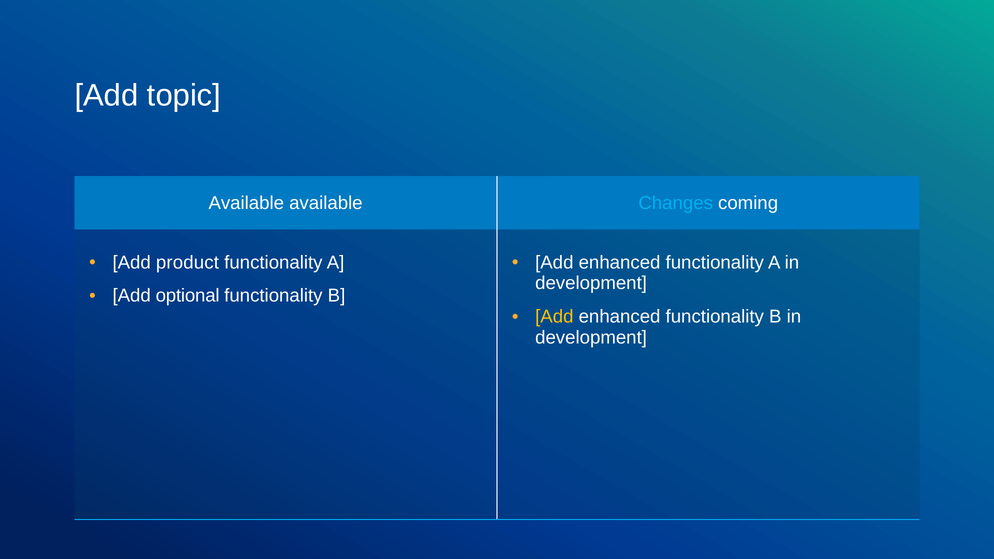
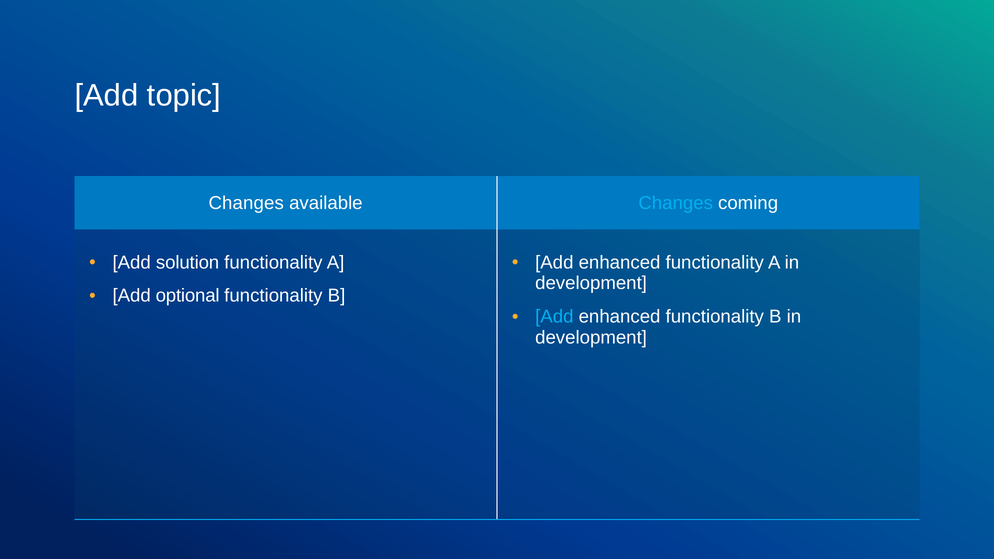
Available at (246, 203): Available -> Changes
product: product -> solution
Add at (554, 317) colour: yellow -> light blue
